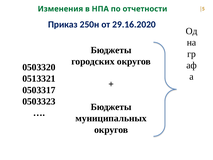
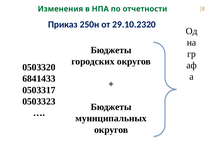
29.16.2020: 29.16.2020 -> 29.10.2320
0513321: 0513321 -> 6841433
